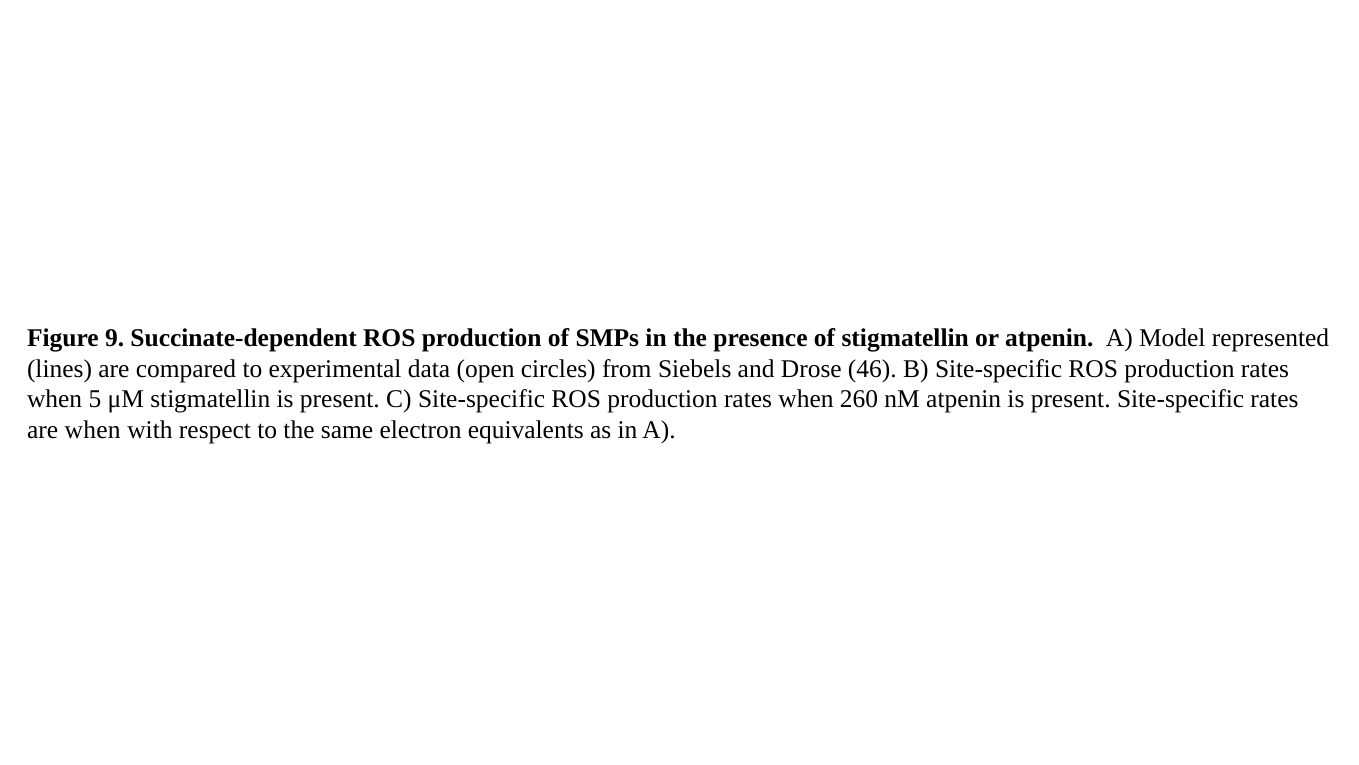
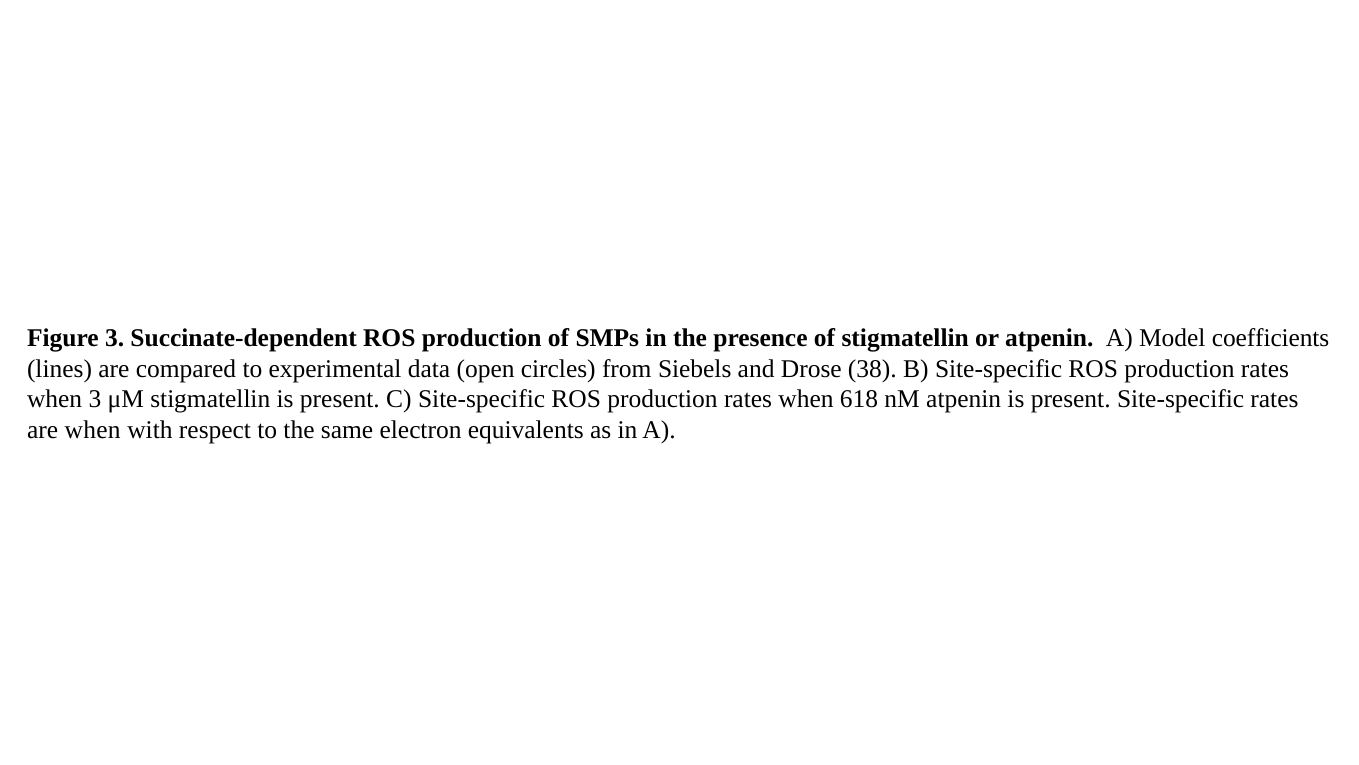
Figure 9: 9 -> 3
represented: represented -> coefficients
46: 46 -> 38
when 5: 5 -> 3
260: 260 -> 618
